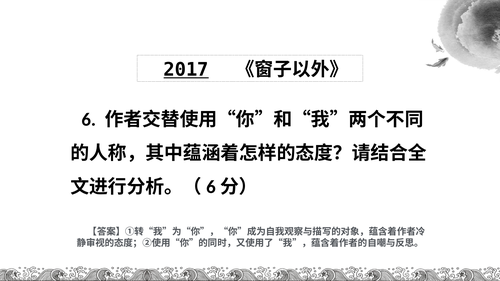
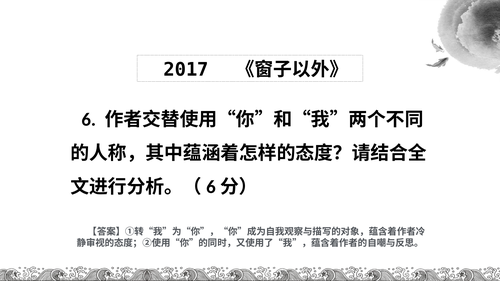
2017 underline: present -> none
